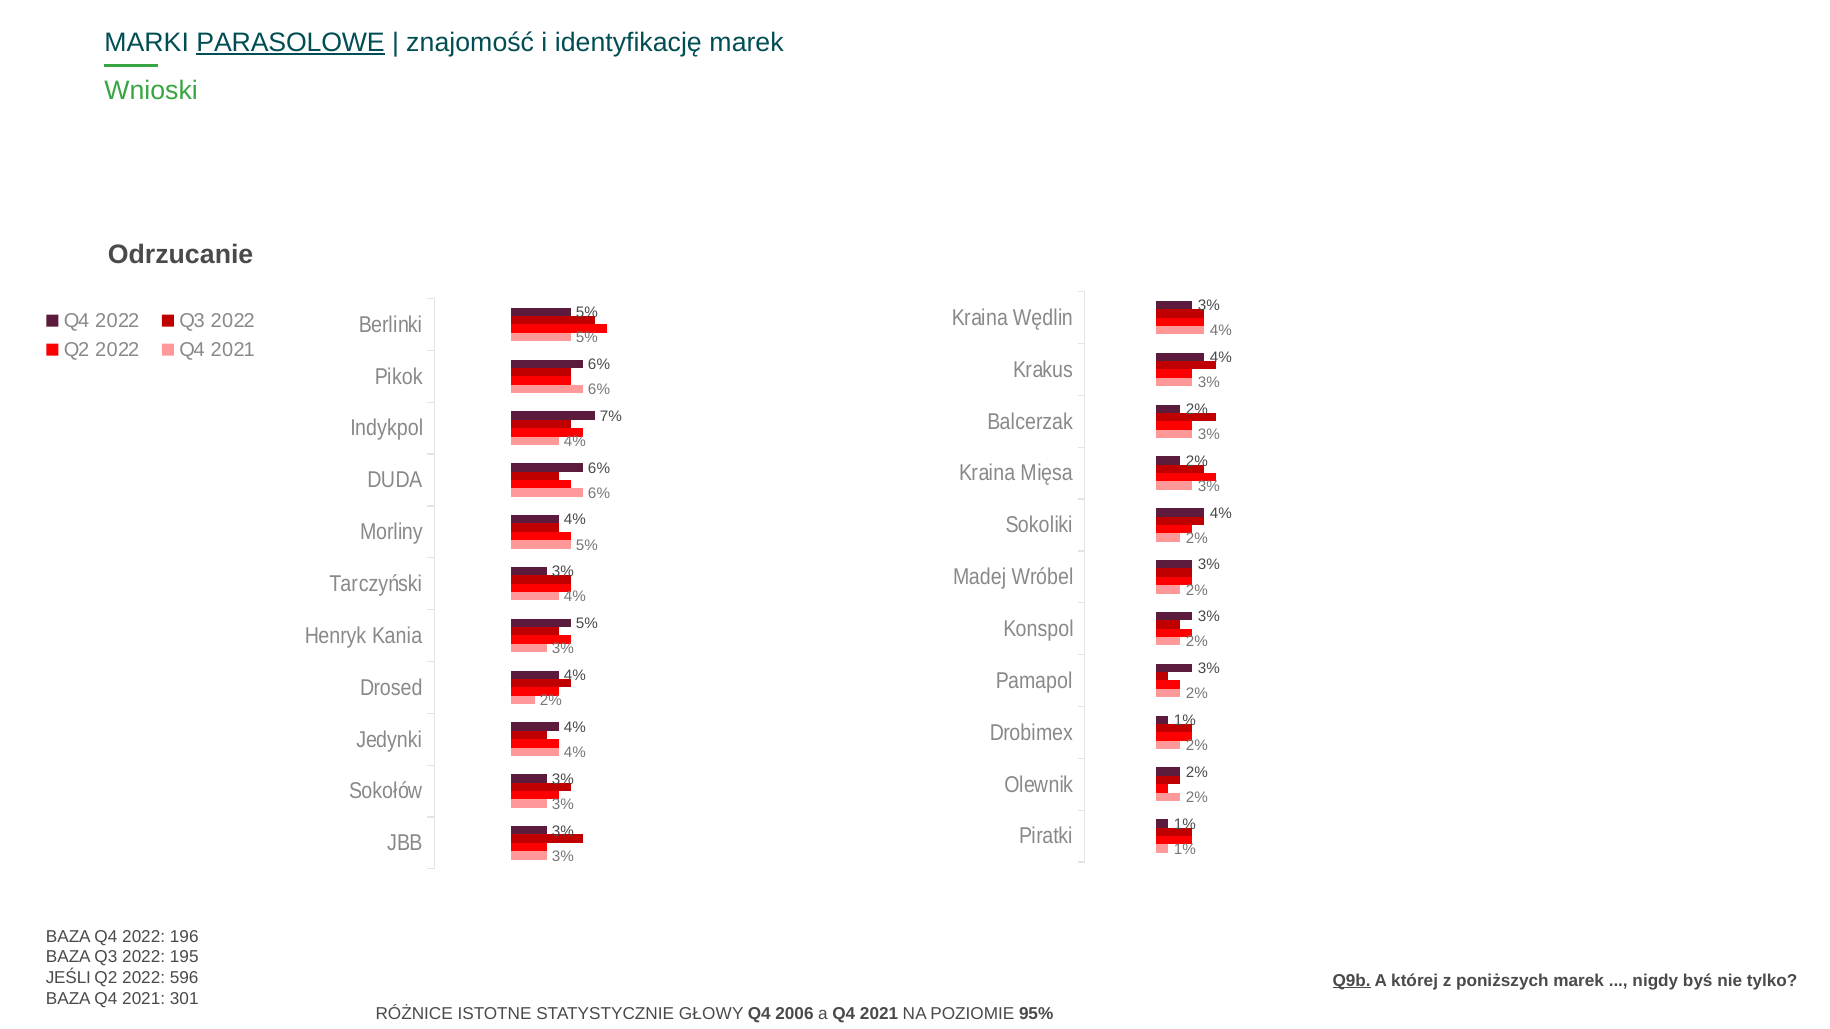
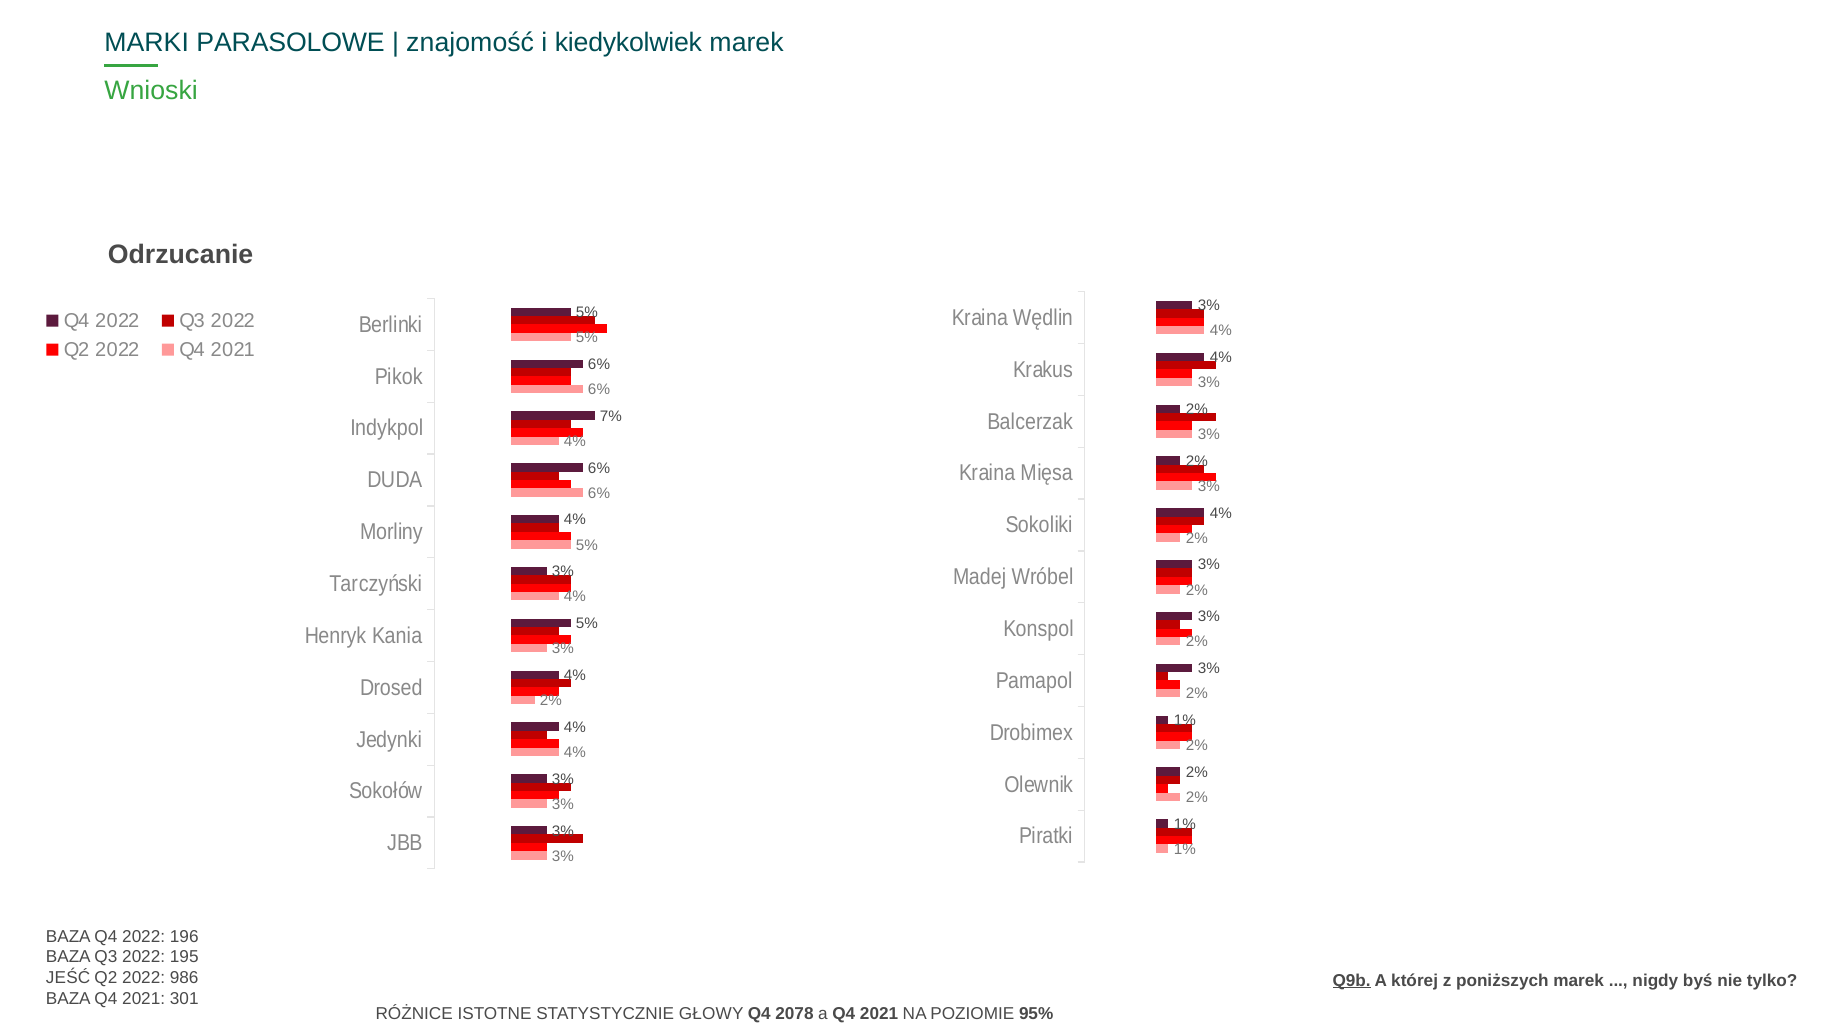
PARASOLOWE underline: present -> none
identyfikację: identyfikację -> kiedykolwiek
JEŚLI: JEŚLI -> JEŚĆ
596: 596 -> 986
2006: 2006 -> 2078
